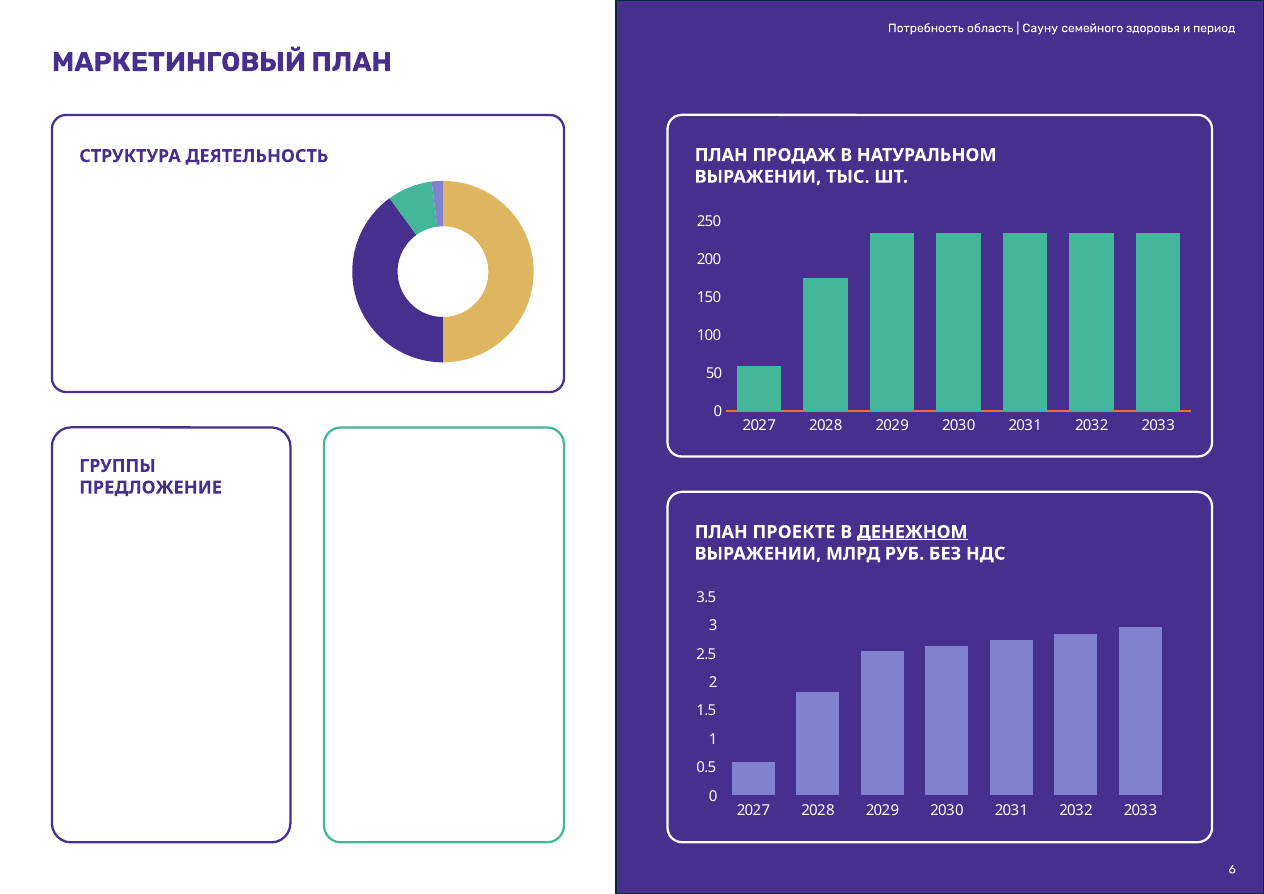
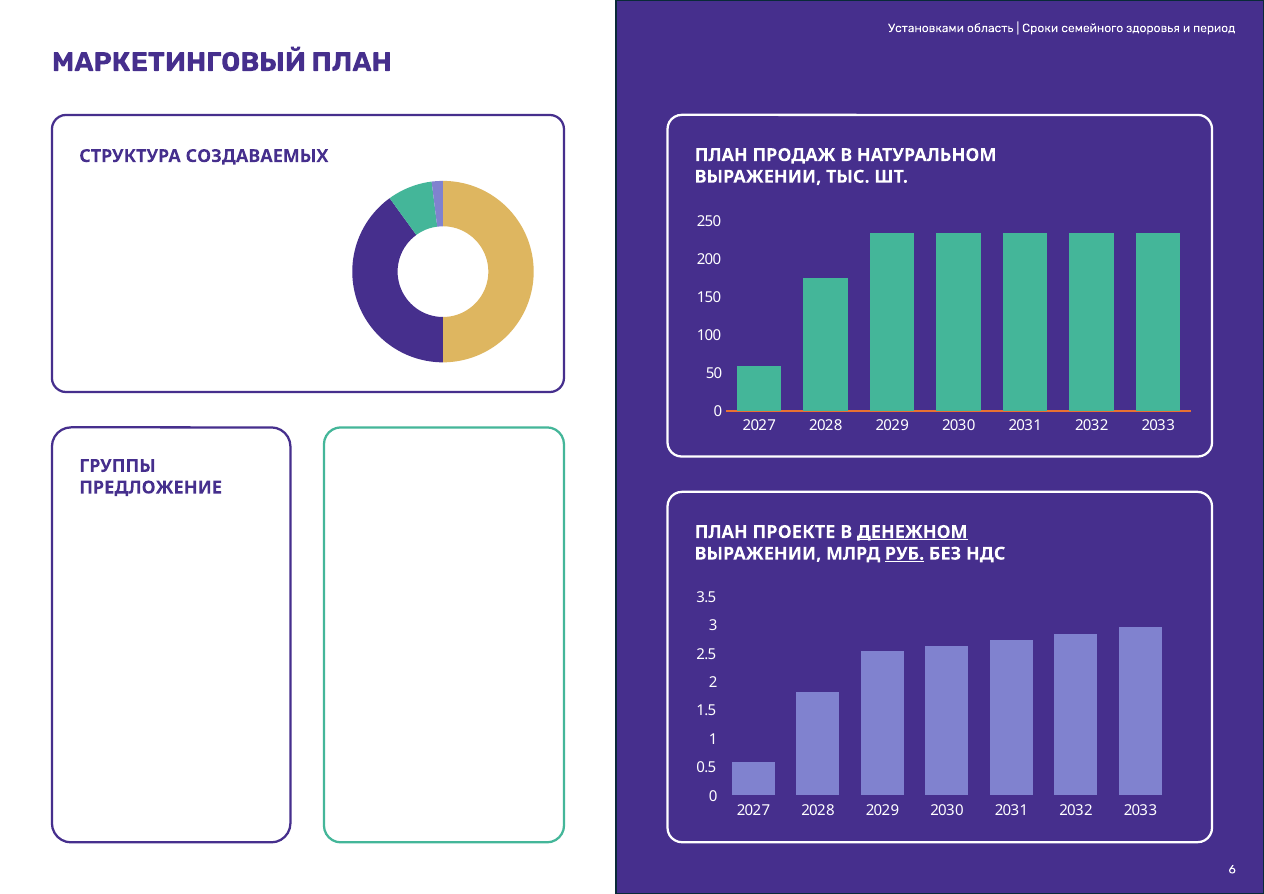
Потребность: Потребность -> Установками
Сауну: Сауну -> Сроки
ДЕЯТЕЛЬНОСТЬ: ДЕЯТЕЛЬНОСТЬ -> СОЗДАВАЕМЫХ
РУБ underline: none -> present
